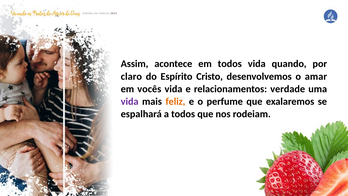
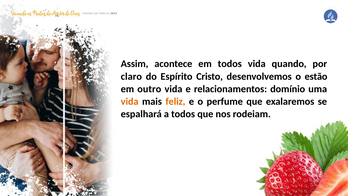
amar: amar -> estão
vocês: vocês -> outro
verdade: verdade -> domínio
vida at (130, 101) colour: purple -> orange
